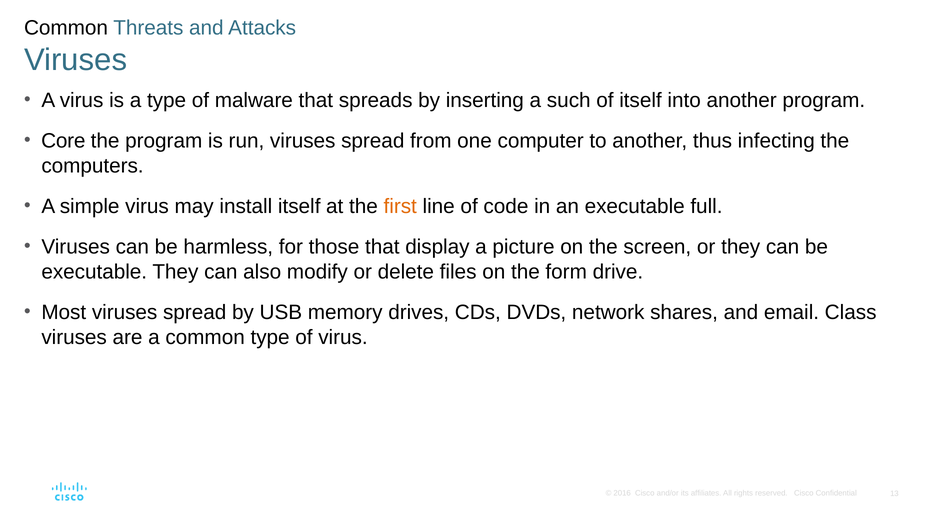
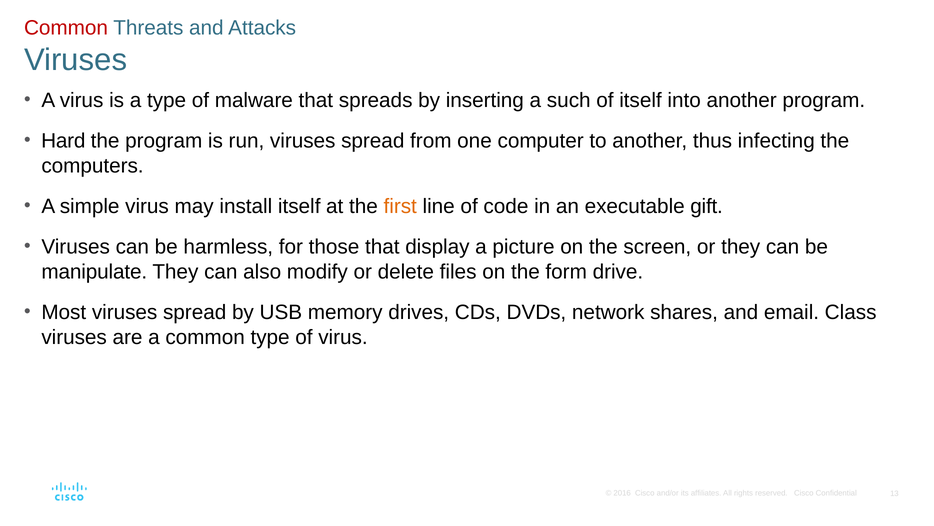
Common at (66, 28) colour: black -> red
Core: Core -> Hard
full: full -> gift
executable at (94, 271): executable -> manipulate
